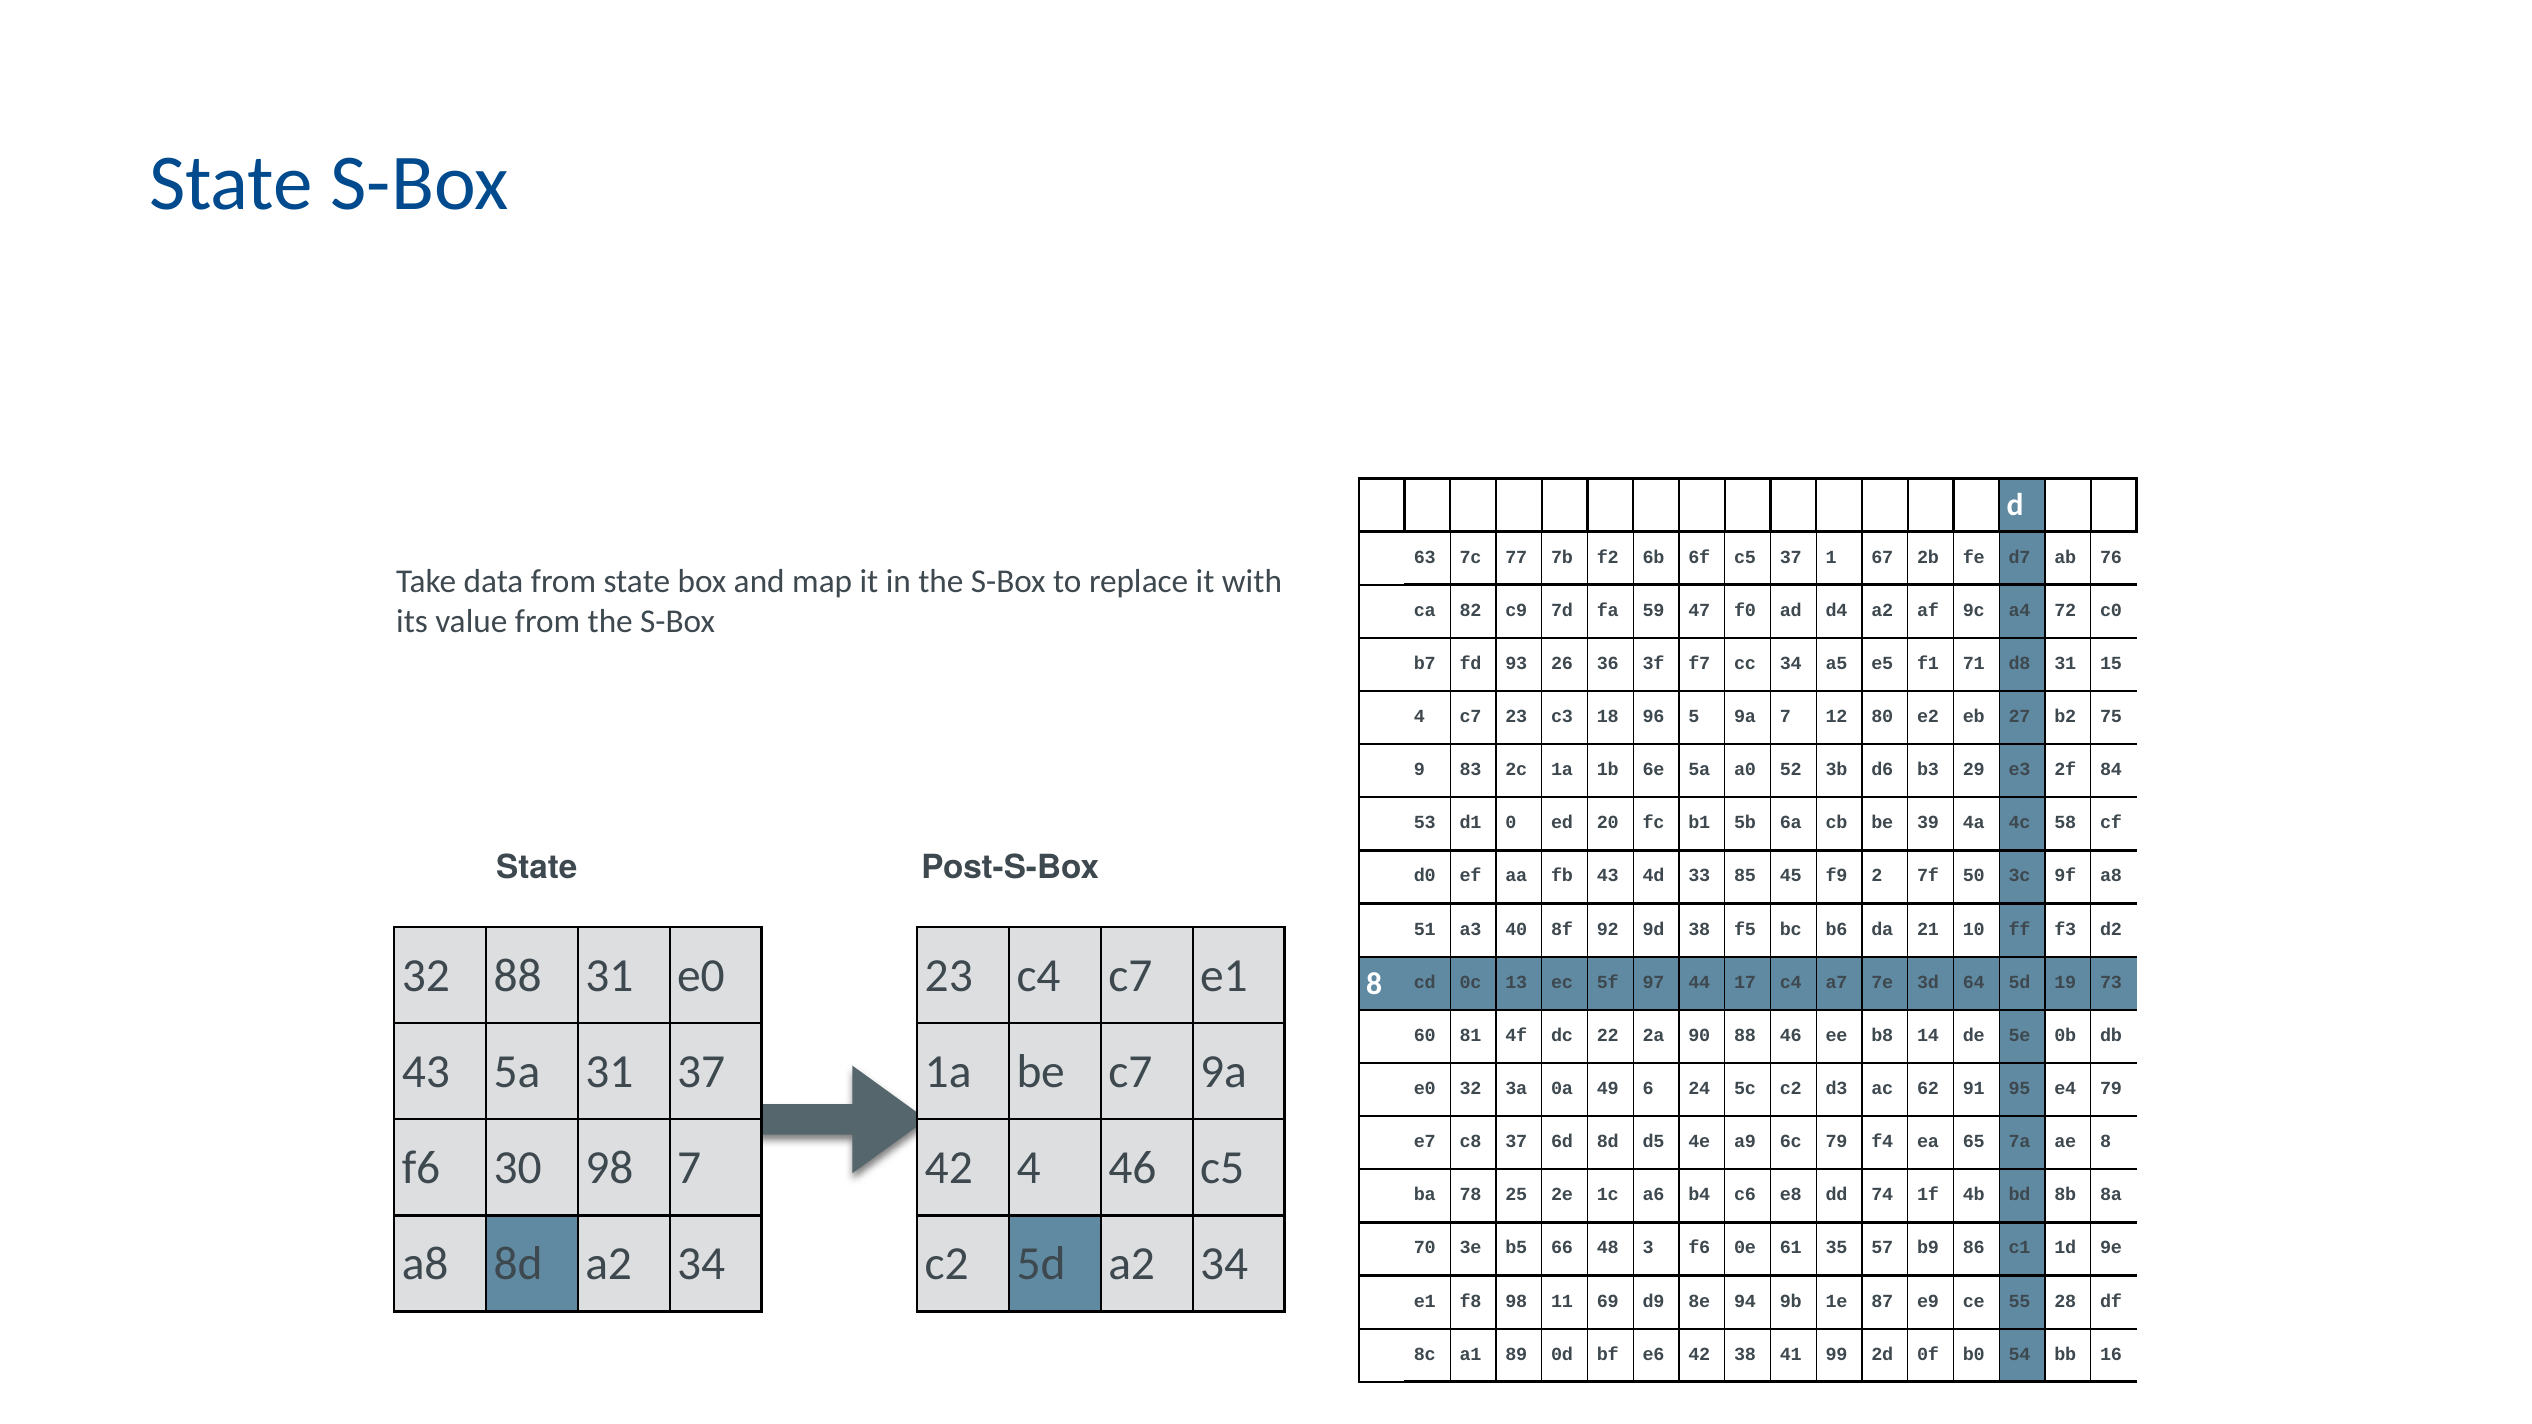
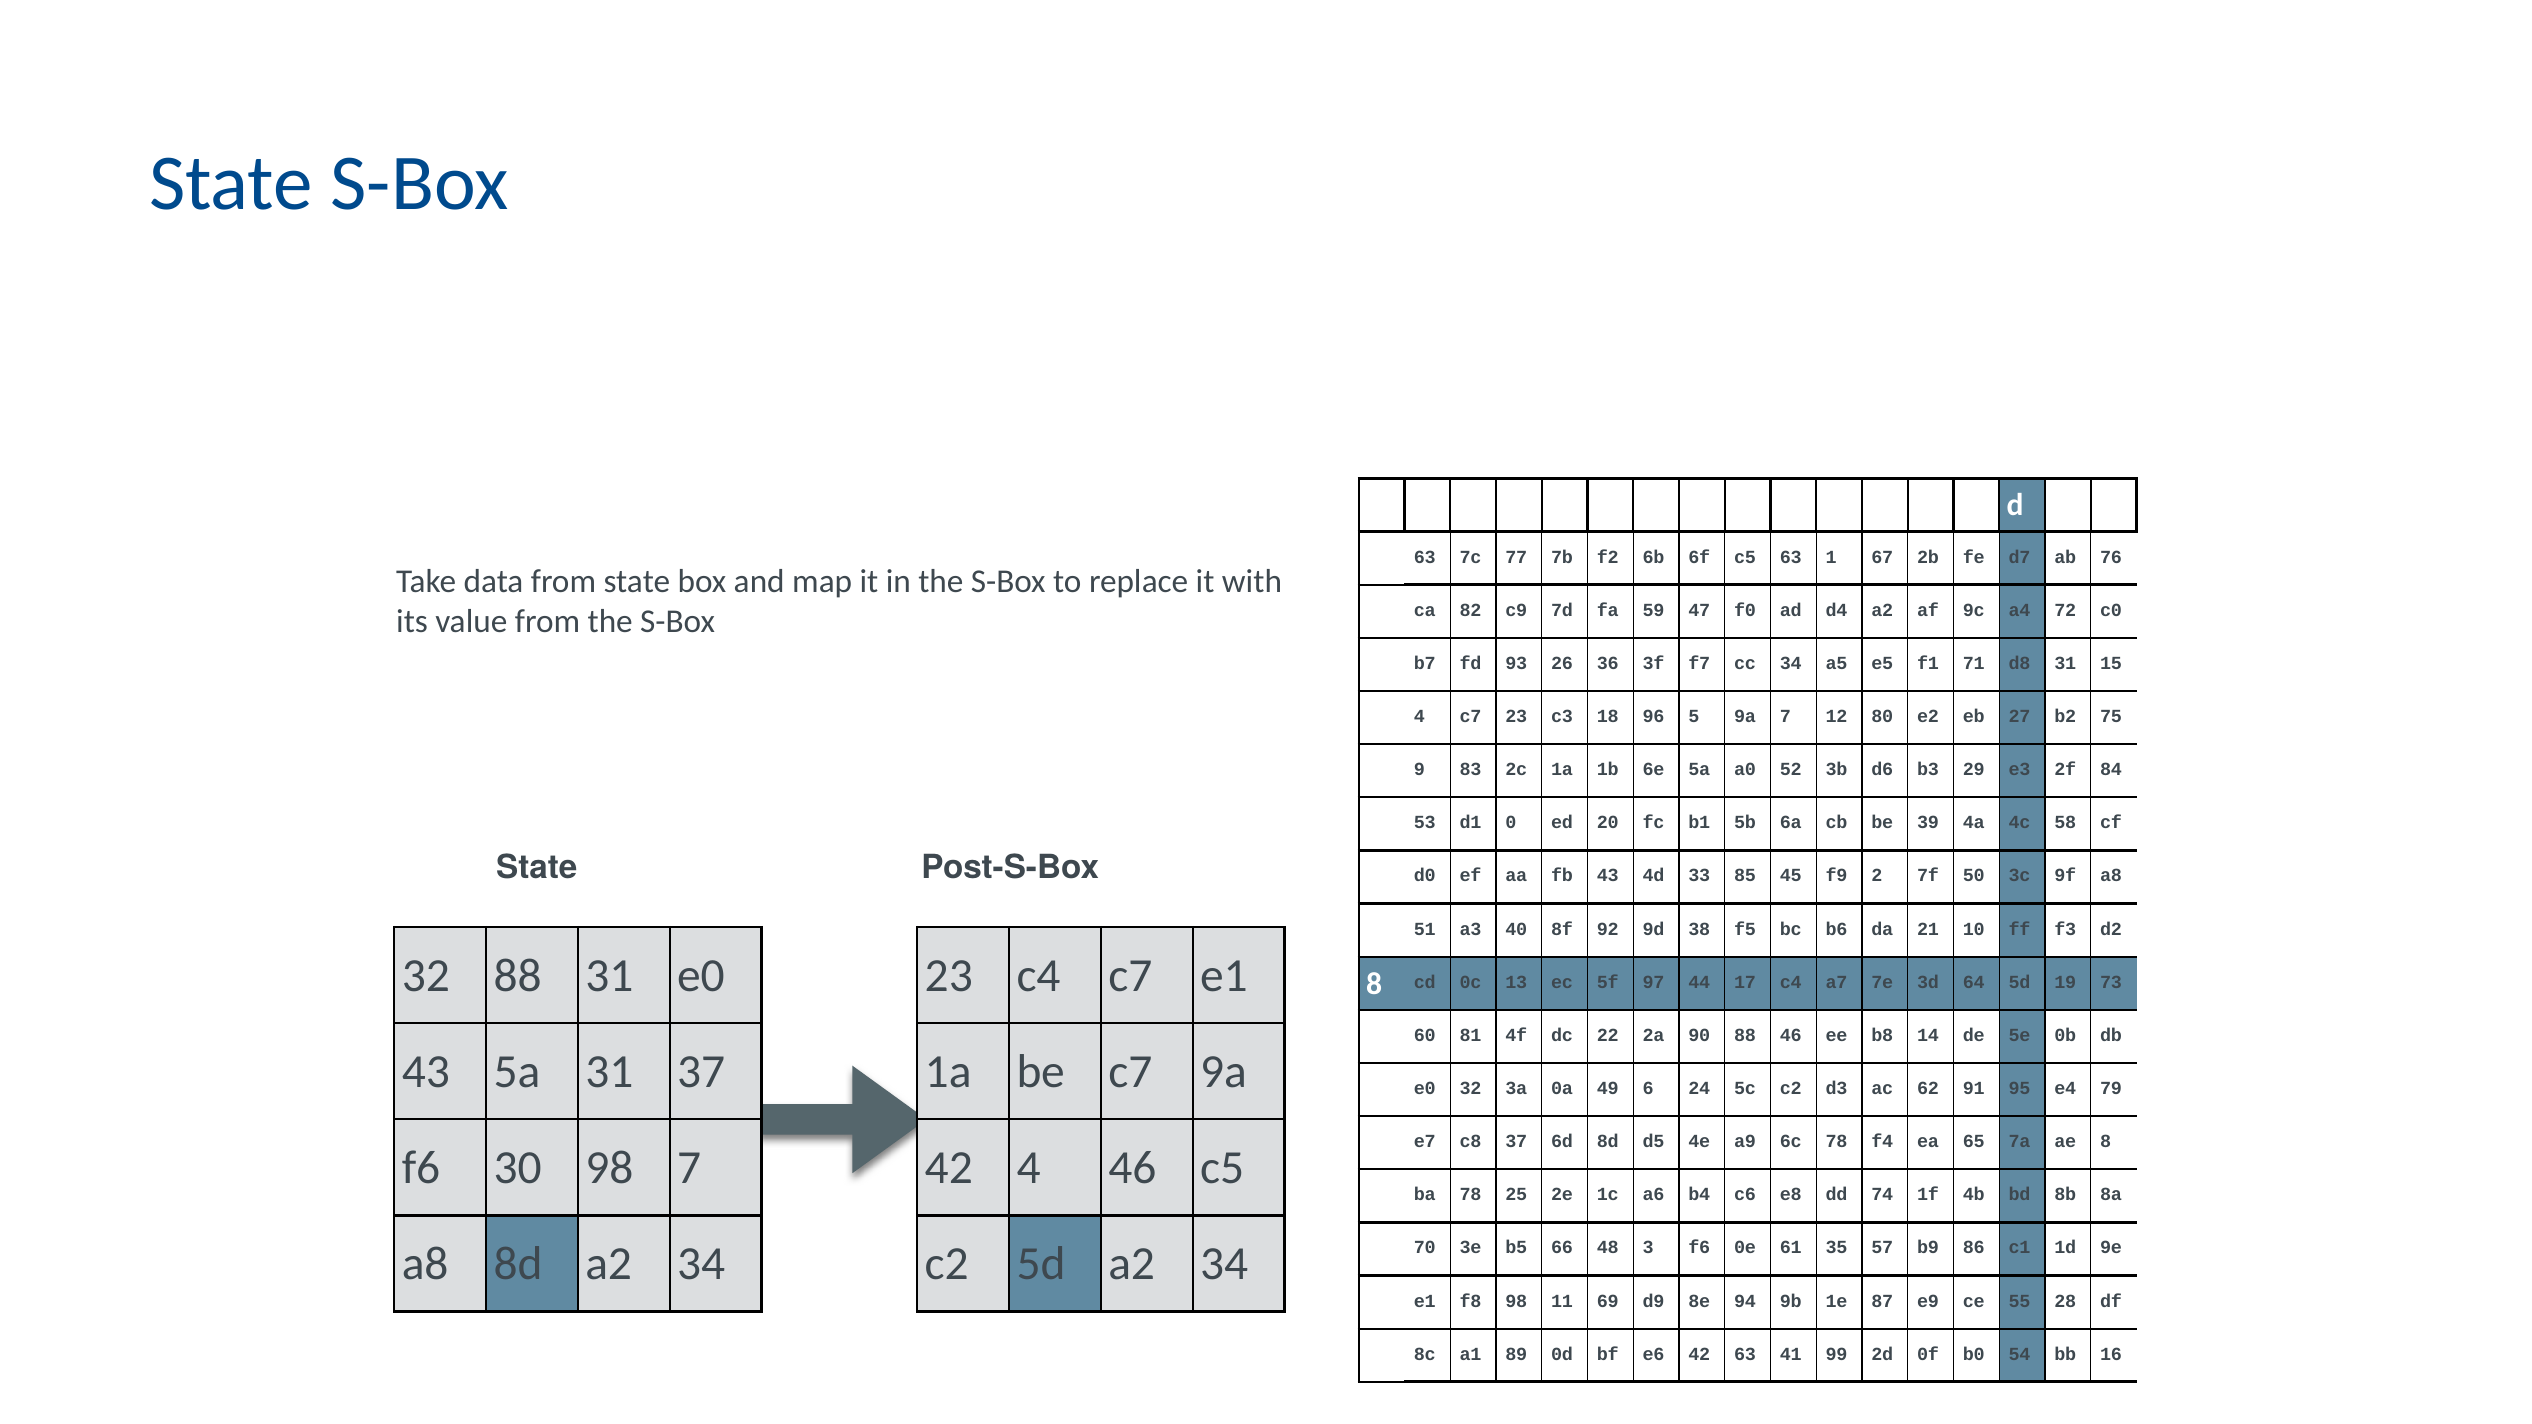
c5 37: 37 -> 63
6c 79: 79 -> 78
42 38: 38 -> 63
